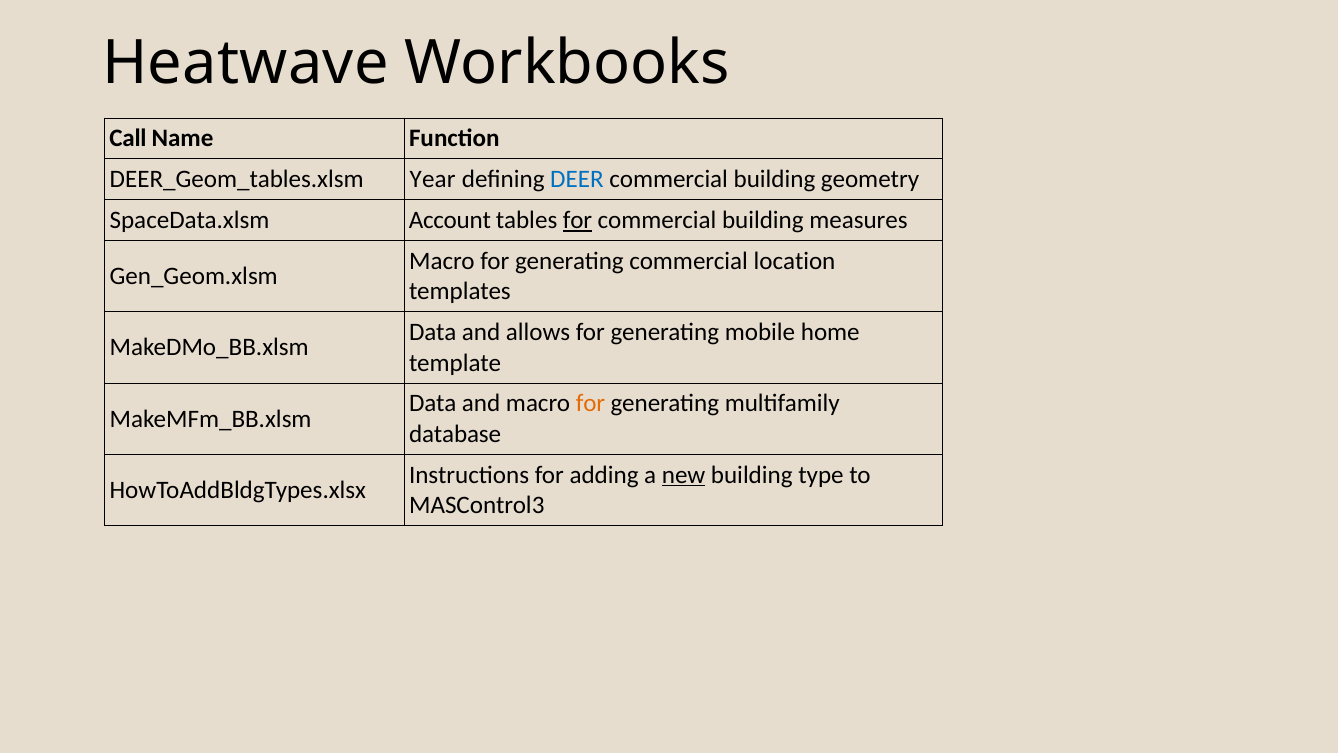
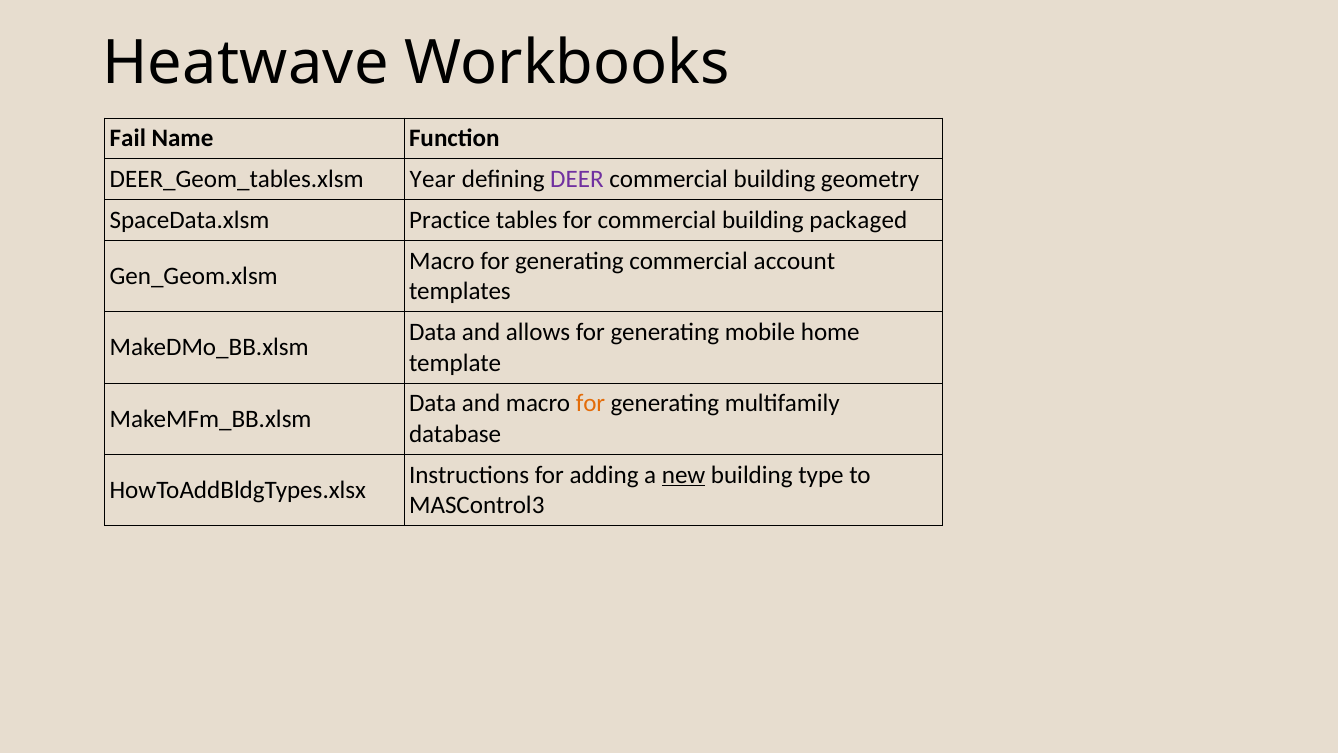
Call: Call -> Fail
DEER colour: blue -> purple
Account: Account -> Practice
for at (578, 220) underline: present -> none
measures: measures -> packaged
location: location -> account
